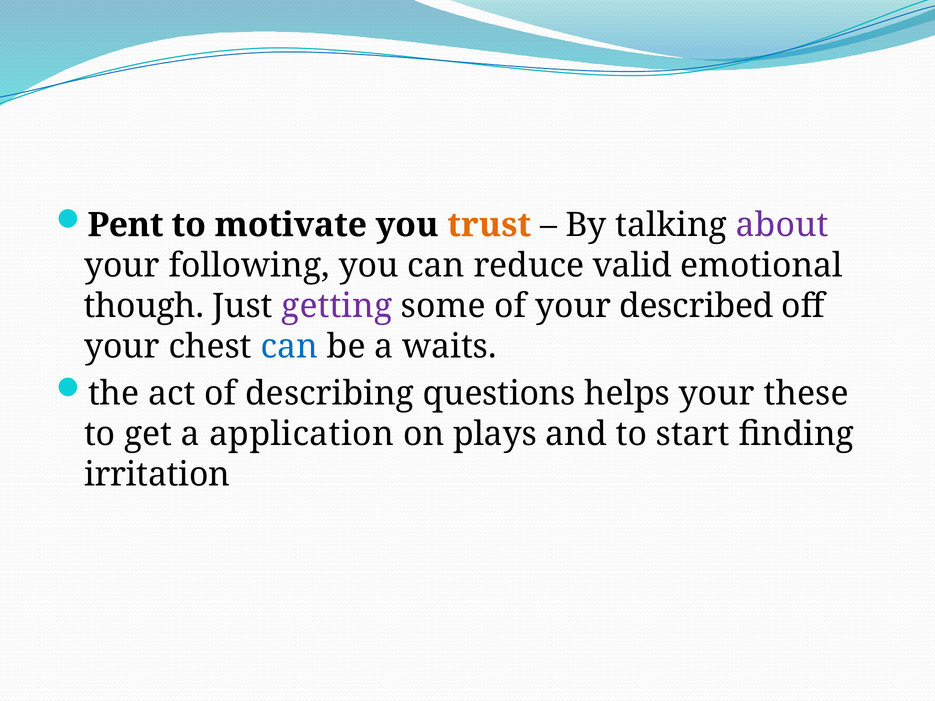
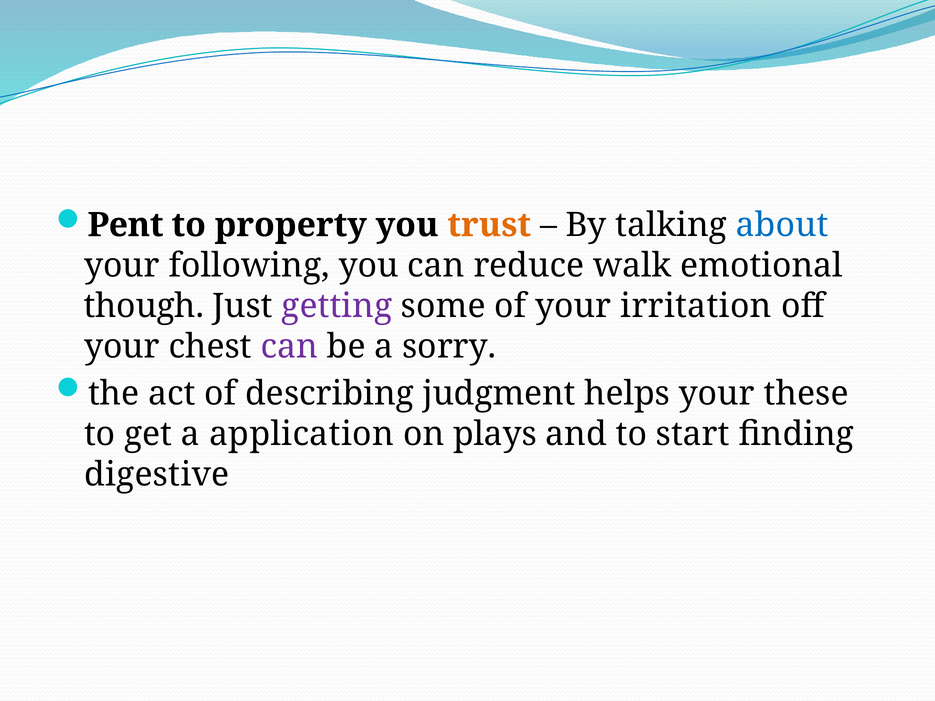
motivate: motivate -> property
about colour: purple -> blue
valid: valid -> walk
described: described -> irritation
can at (289, 347) colour: blue -> purple
waits: waits -> sorry
questions: questions -> judgment
irritation: irritation -> digestive
